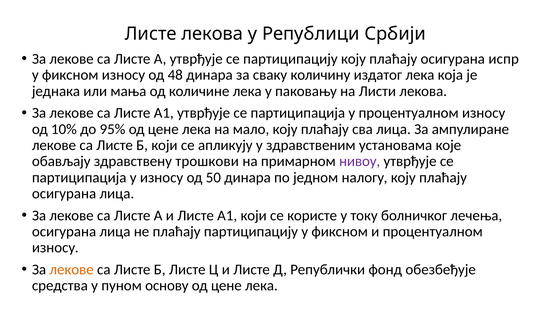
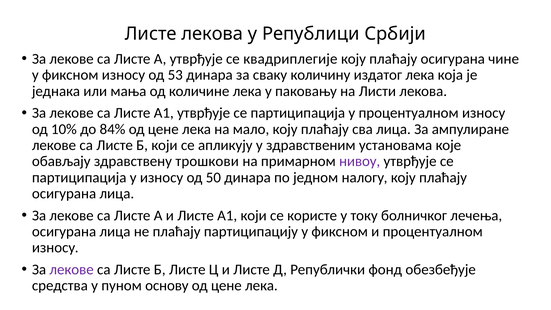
се партиципацију: партиципацију -> квадриплегије
испр: испр -> чине
48: 48 -> 53
95%: 95% -> 84%
лекове at (72, 269) colour: orange -> purple
